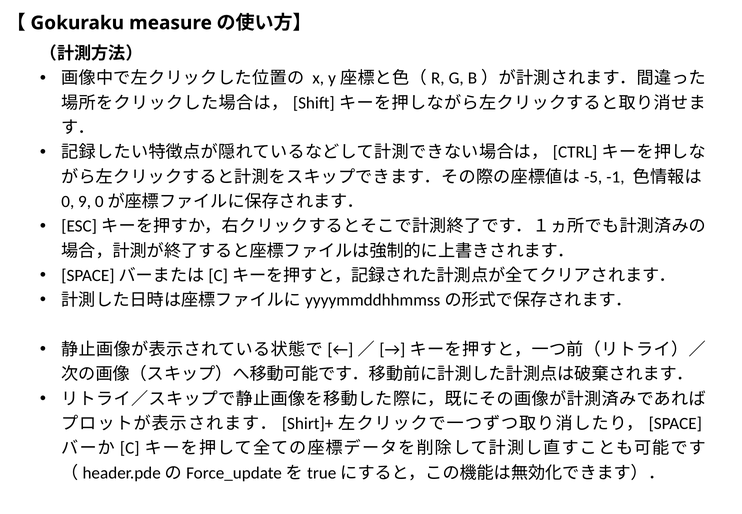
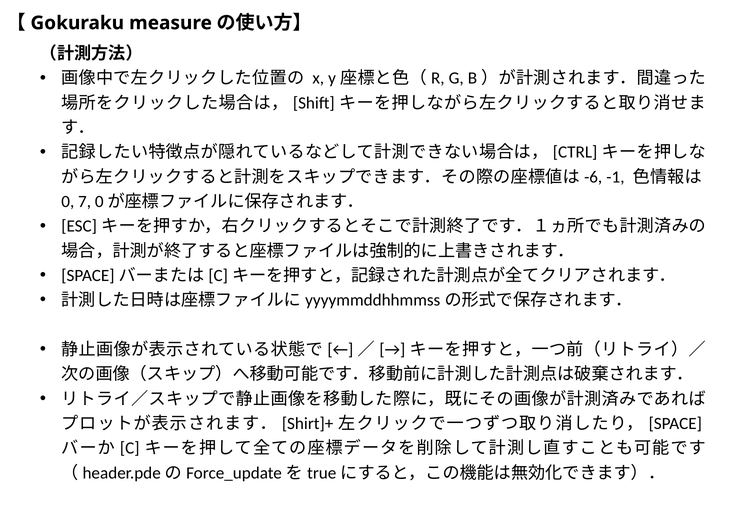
-5: -5 -> -6
9: 9 -> 7
